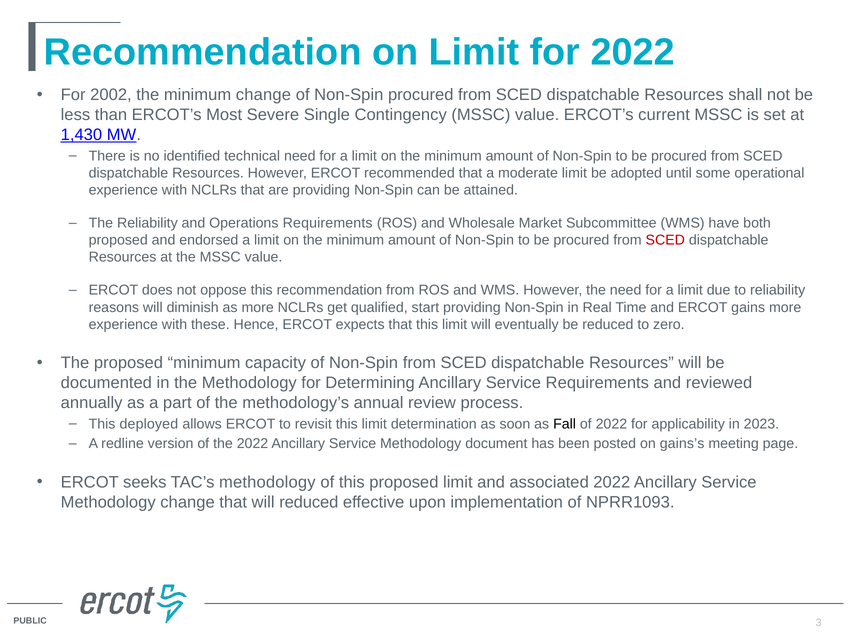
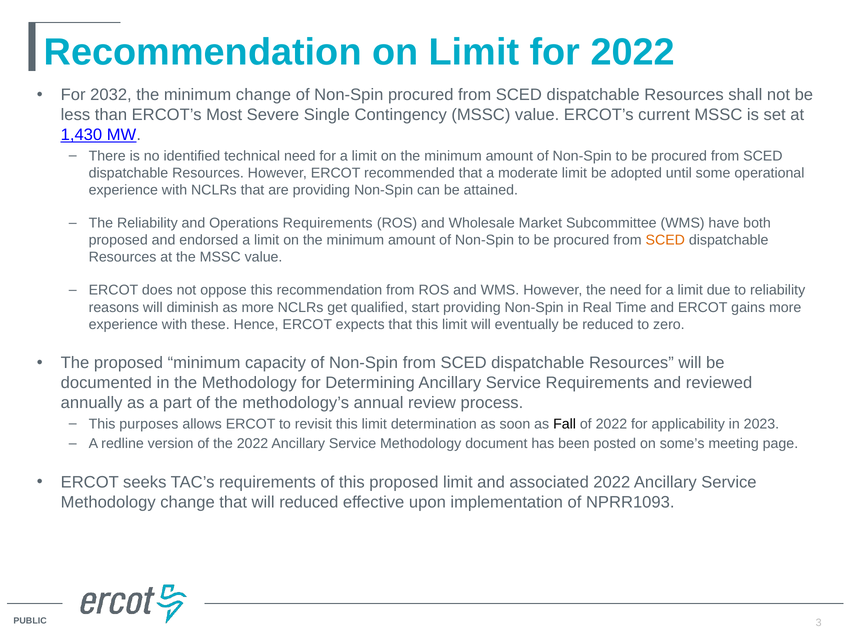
2002: 2002 -> 2032
SCED at (665, 240) colour: red -> orange
deployed: deployed -> purposes
gains’s: gains’s -> some’s
TAC’s methodology: methodology -> requirements
